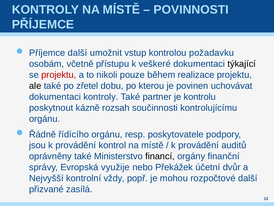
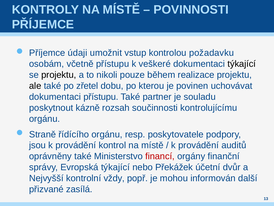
Příjemce další: další -> údaji
projektu at (59, 75) colour: red -> black
dokumentaci kontroly: kontroly -> přístupu
kontrolu: kontrolu -> souladu
Řádně: Řádně -> Straně
financí colour: black -> red
Evropská využije: využije -> týkající
rozpočtové: rozpočtové -> informován
